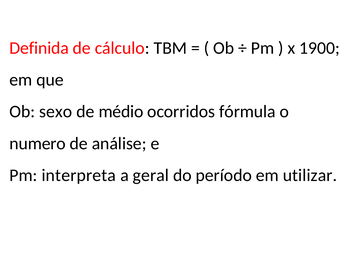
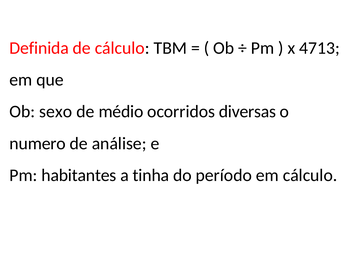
1900: 1900 -> 4713
fórmula: fórmula -> diversas
interpreta: interpreta -> habitantes
geral: geral -> tinha
em utilizar: utilizar -> cálculo
